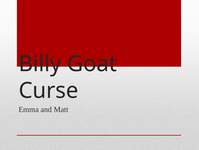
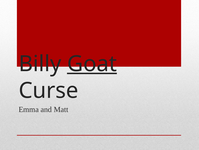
Goat underline: none -> present
